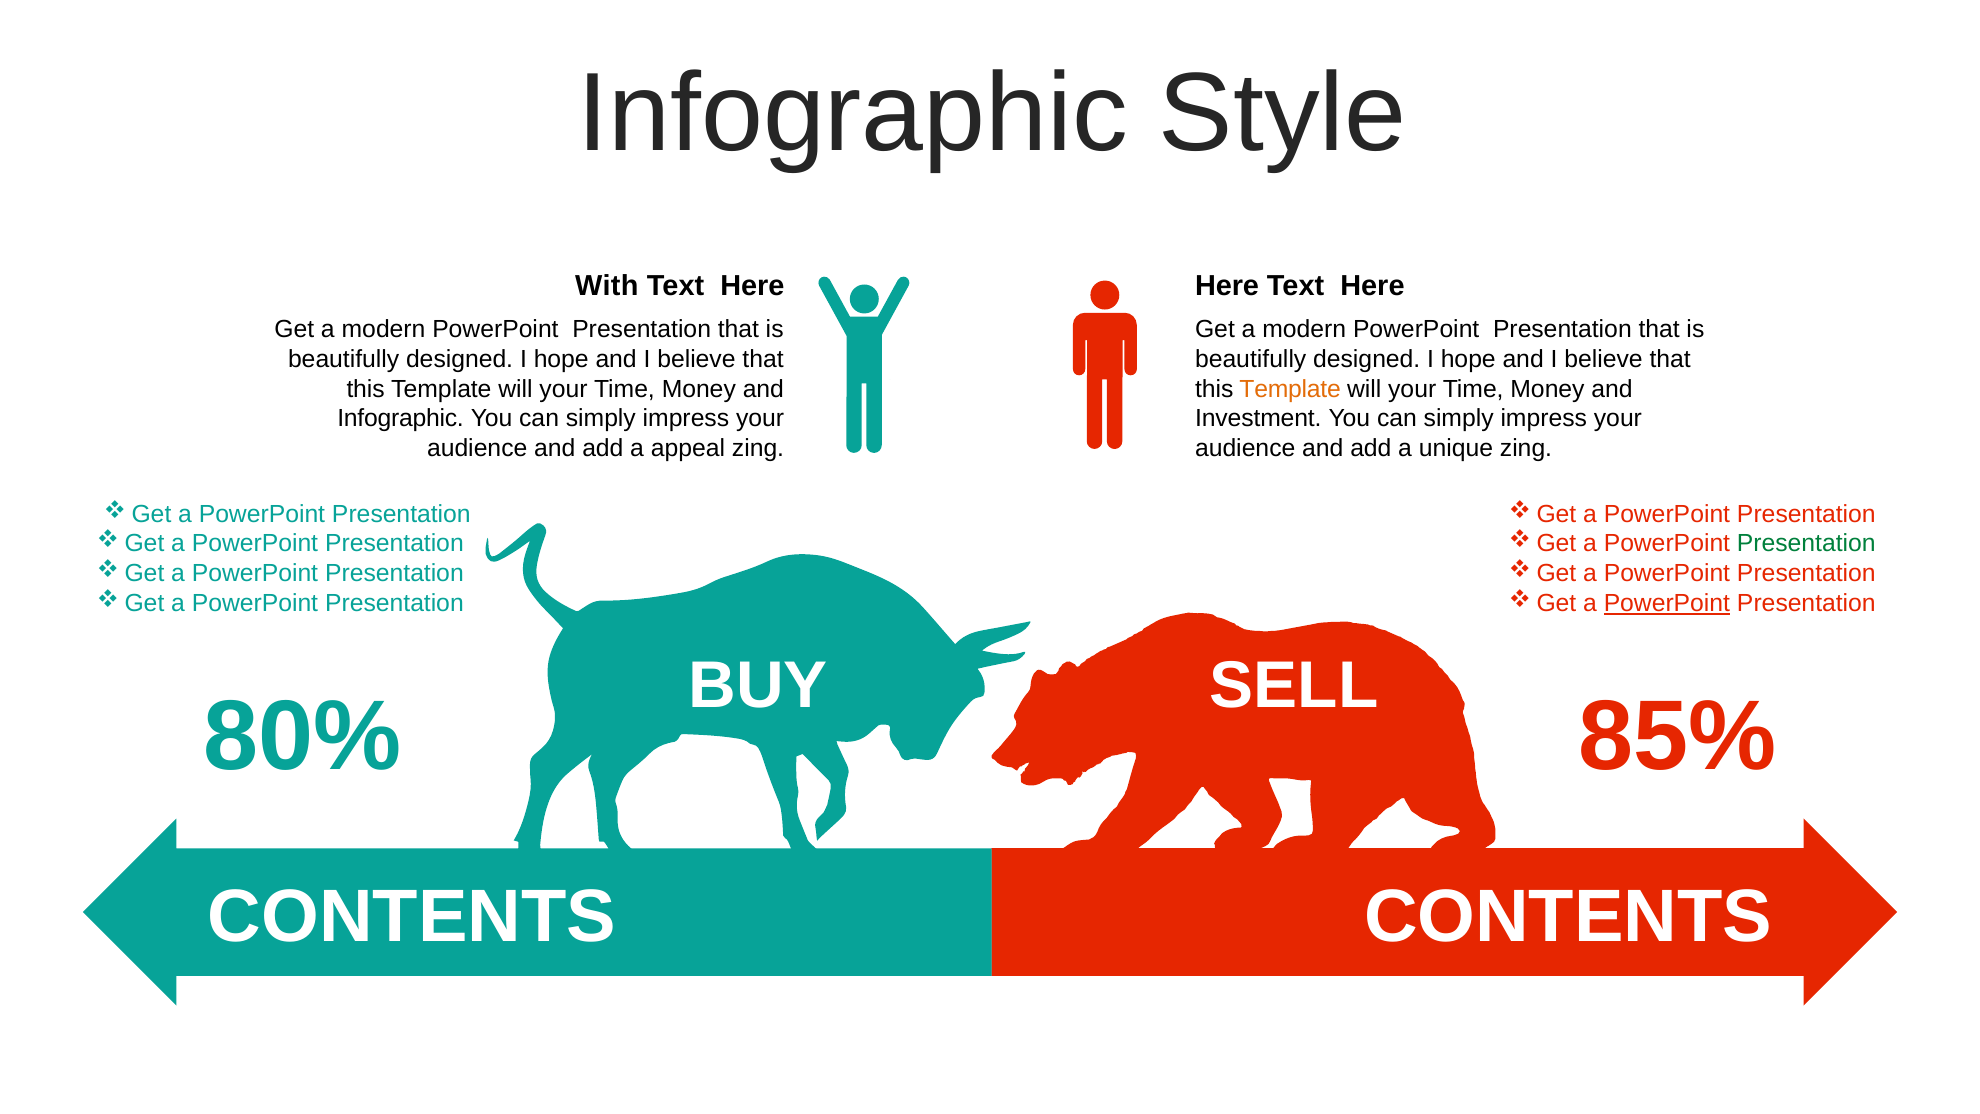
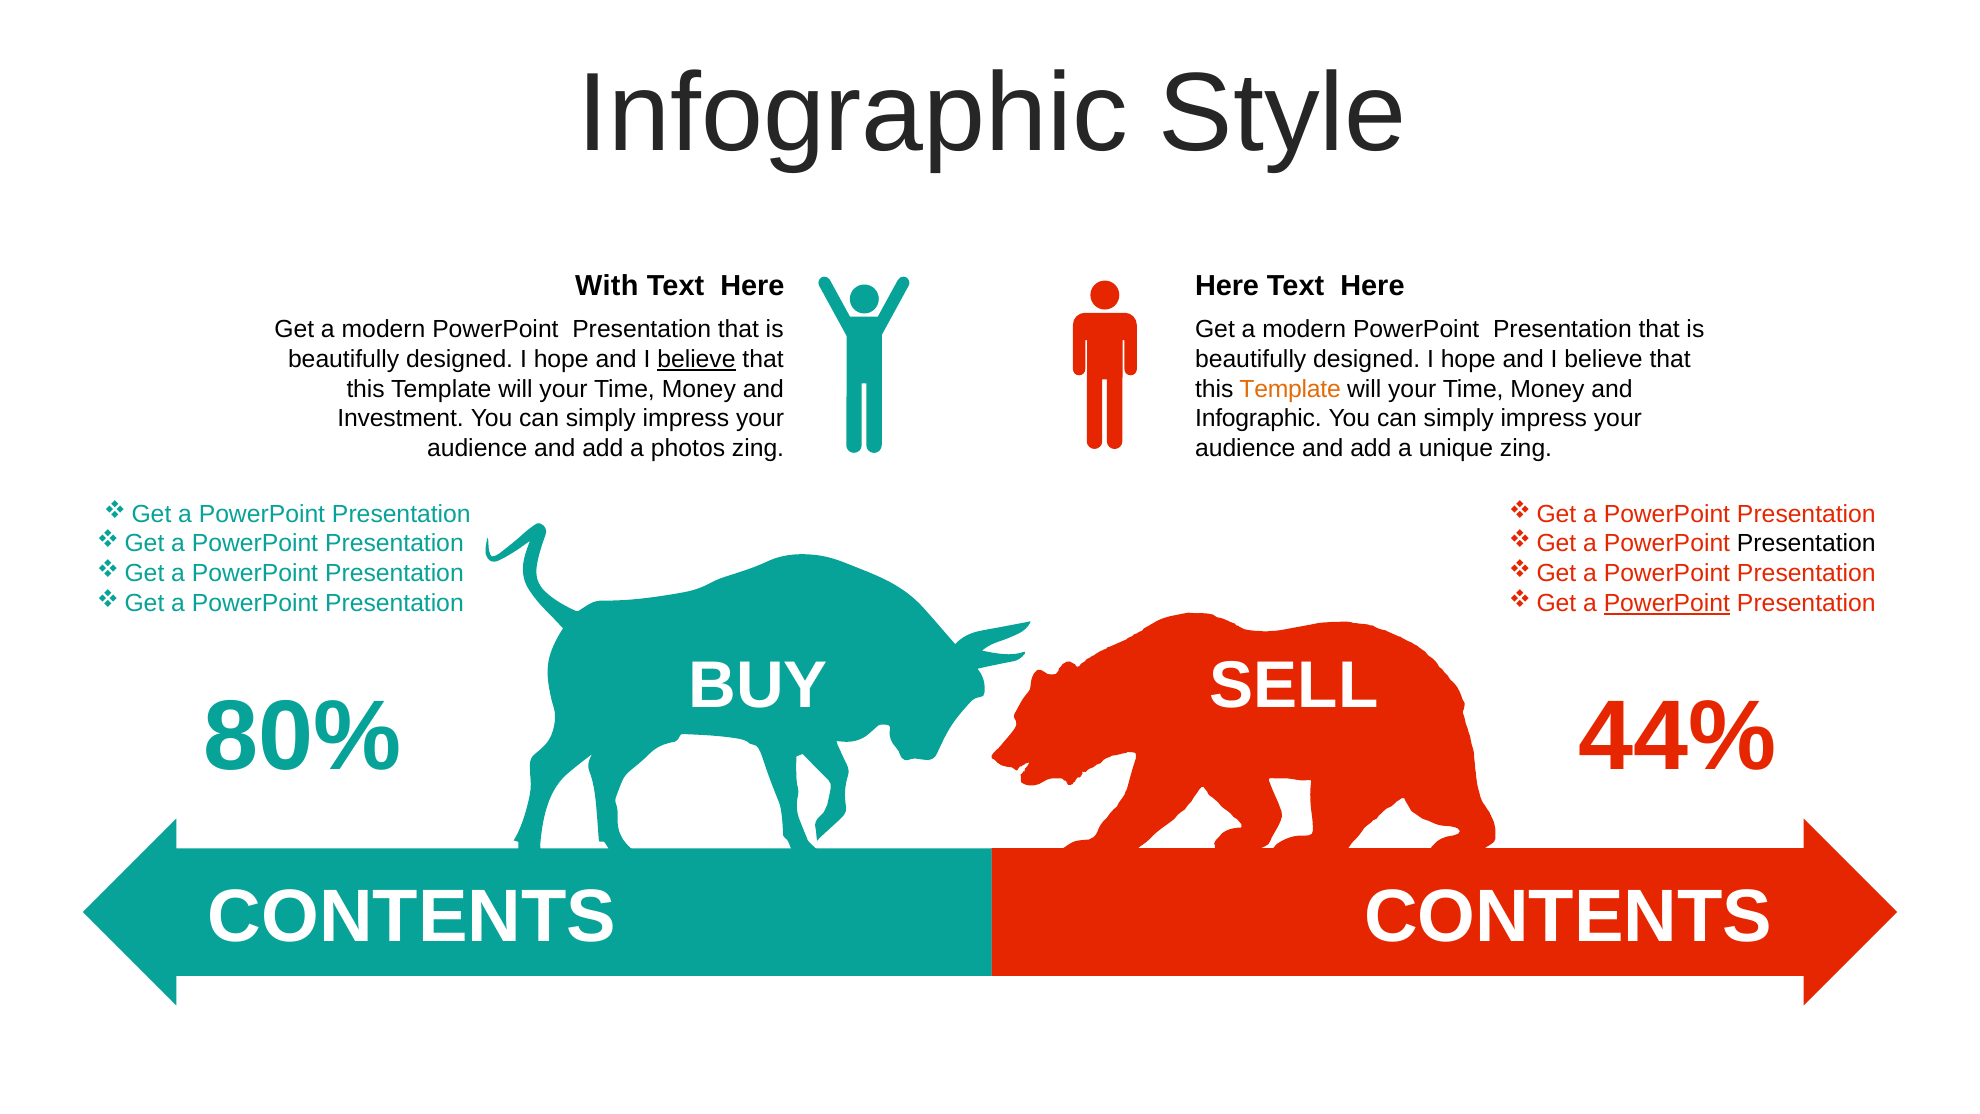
believe at (696, 359) underline: none -> present
Infographic at (401, 419): Infographic -> Investment
Investment at (1258, 419): Investment -> Infographic
appeal: appeal -> photos
Presentation at (1806, 544) colour: green -> black
85%: 85% -> 44%
